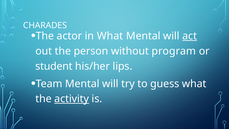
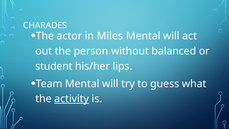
in What: What -> Miles
act underline: present -> none
program: program -> balanced
